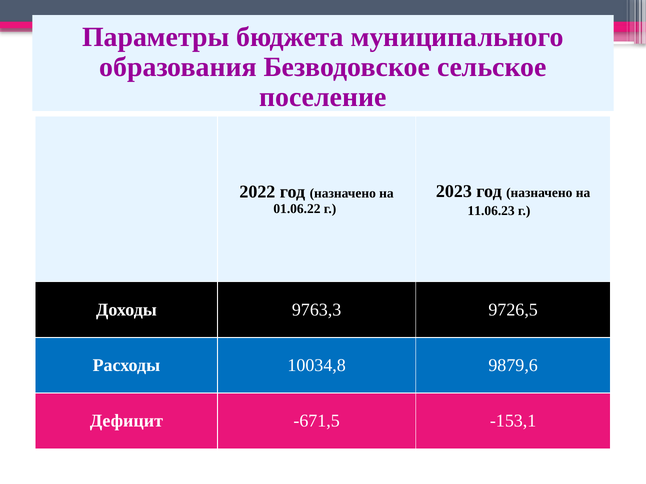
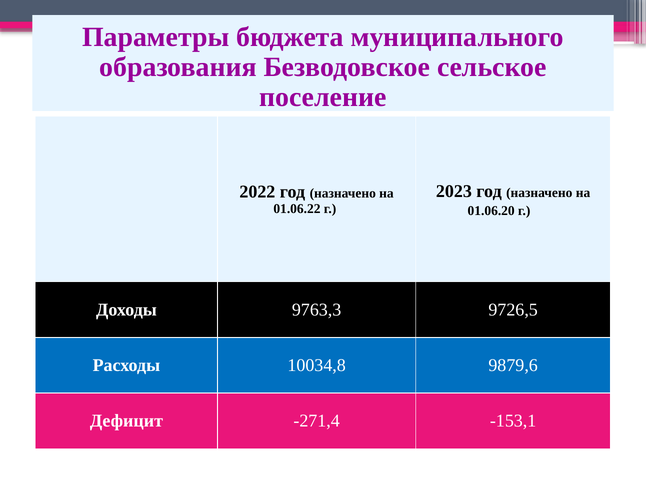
11.06.23: 11.06.23 -> 01.06.20
-671,5: -671,5 -> -271,4
